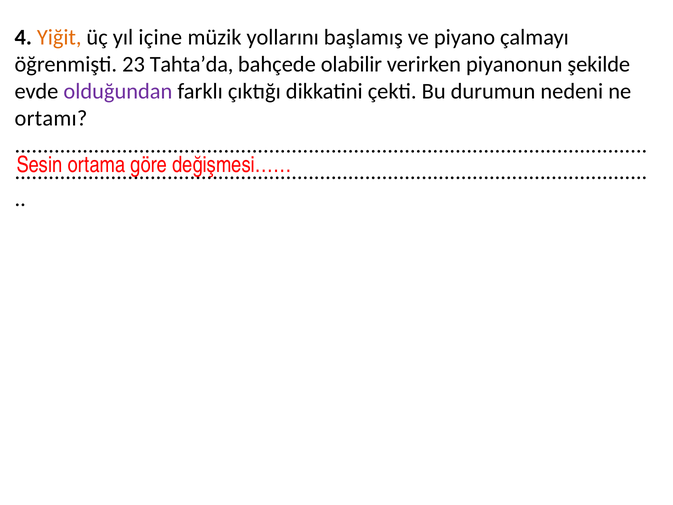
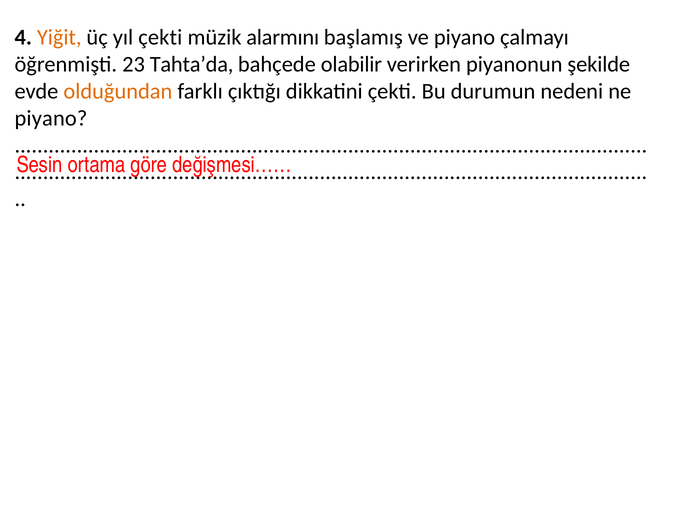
yıl içine: içine -> çekti
yollarını: yollarını -> alarmını
olduğundan colour: purple -> orange
ortamı at (51, 118): ortamı -> piyano
